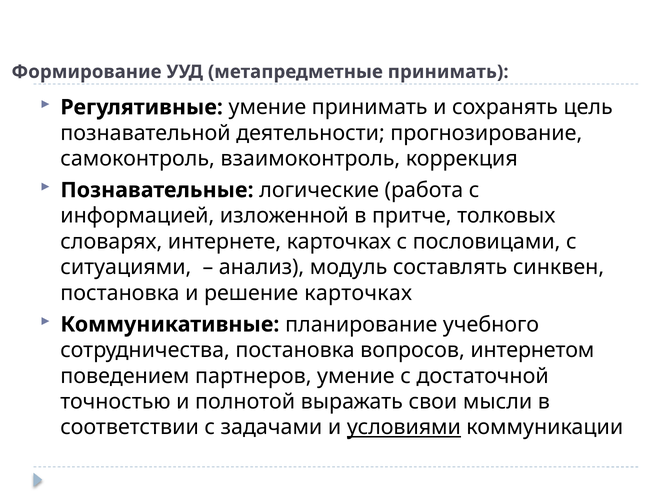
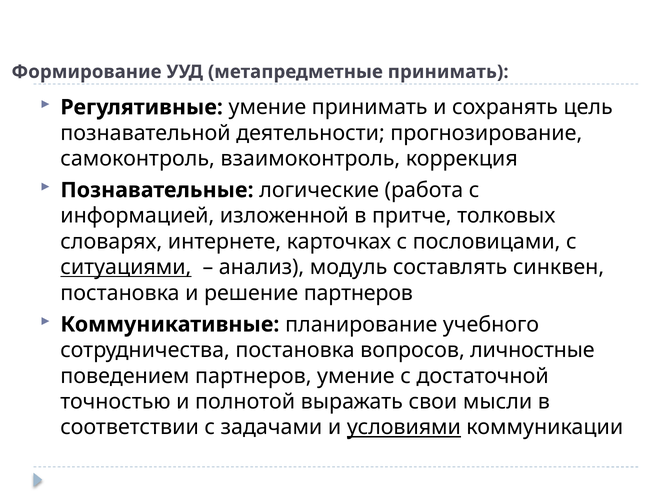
ситуациями underline: none -> present
решение карточках: карточках -> партнеров
интернетом: интернетом -> личностные
